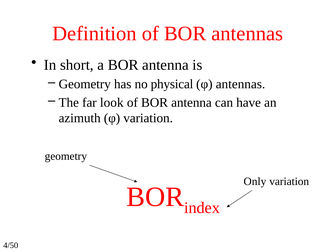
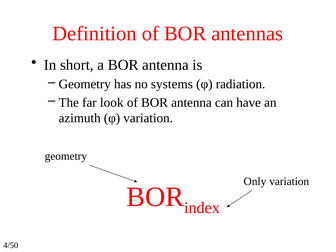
physical: physical -> systems
φ antennas: antennas -> radiation
